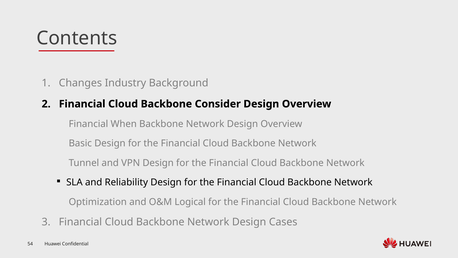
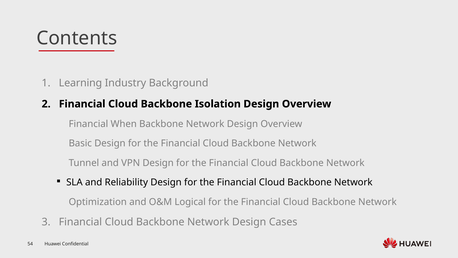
Changes: Changes -> Learning
Consider: Consider -> Isolation
